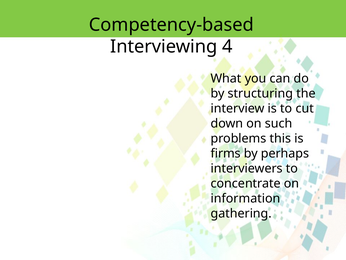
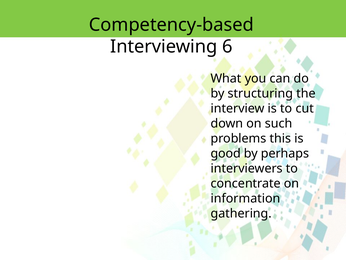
4: 4 -> 6
firms: firms -> good
